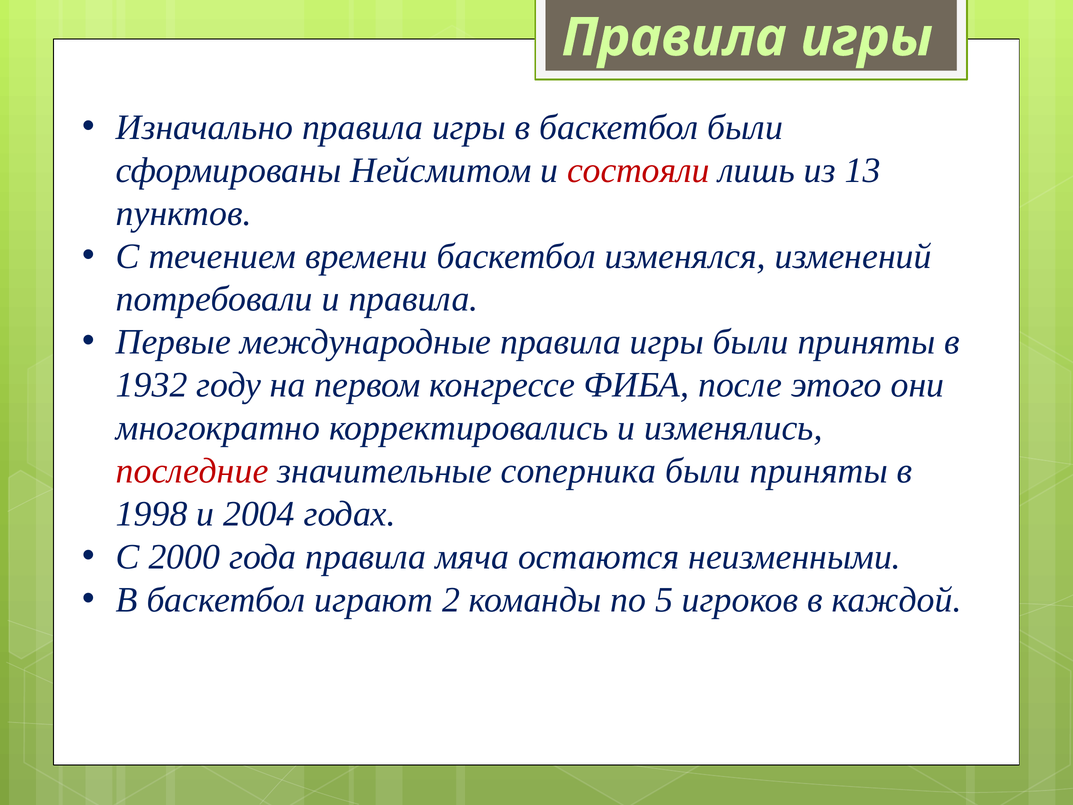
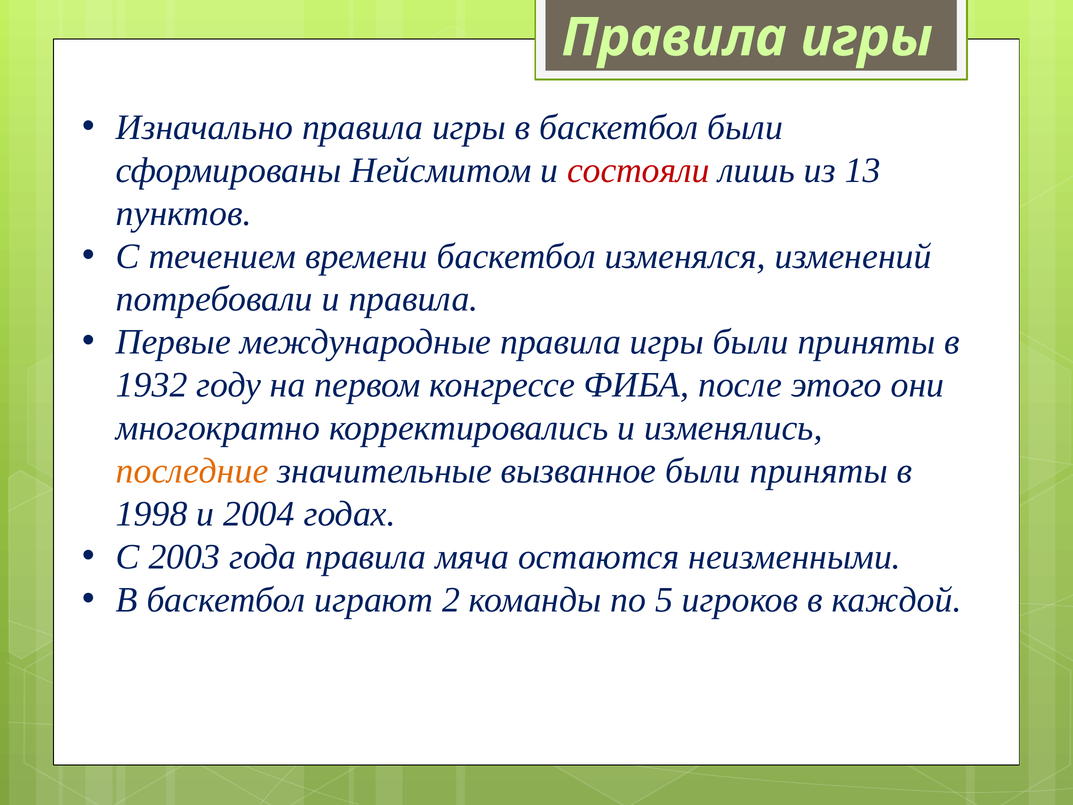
последние colour: red -> orange
соперника: соперника -> вызванное
2000: 2000 -> 2003
